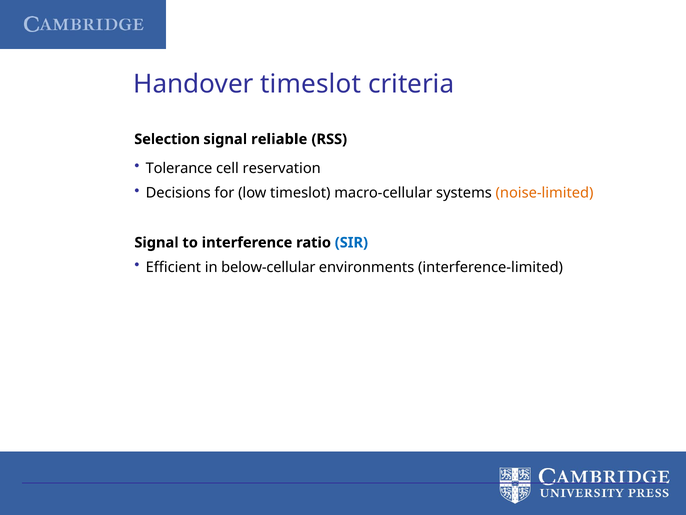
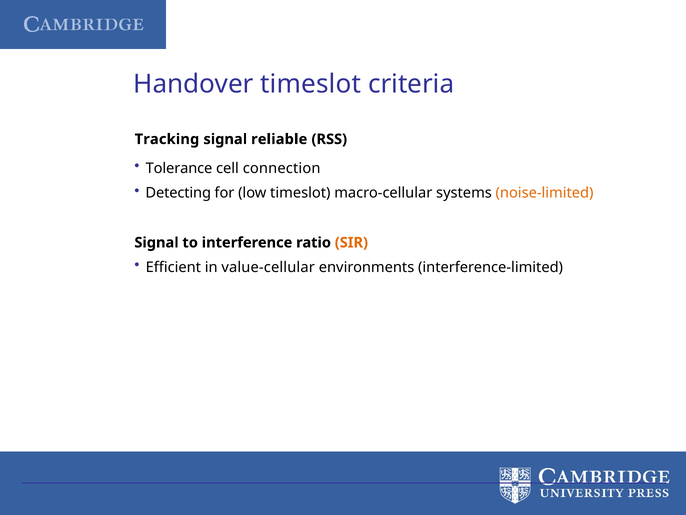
Selection: Selection -> Tracking
reservation: reservation -> connection
Decisions: Decisions -> Detecting
SIR colour: blue -> orange
below-cellular: below-cellular -> value-cellular
